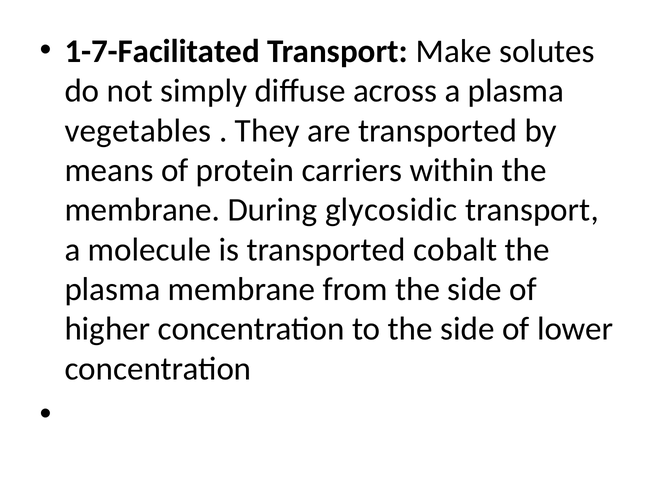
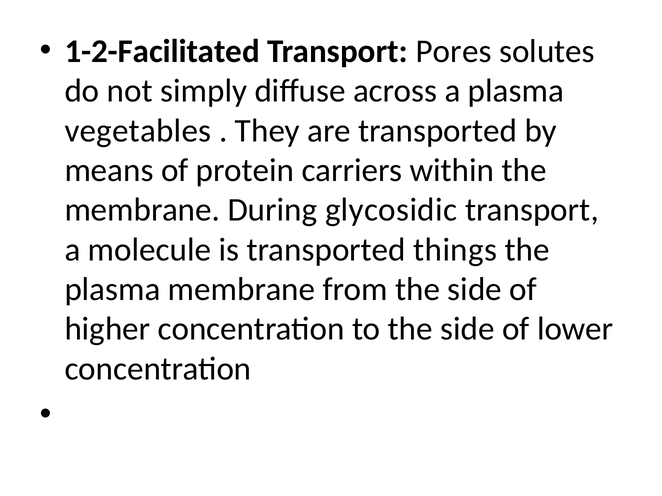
1-7-Facilitated: 1-7-Facilitated -> 1-2-Facilitated
Make: Make -> Pores
cobalt: cobalt -> things
